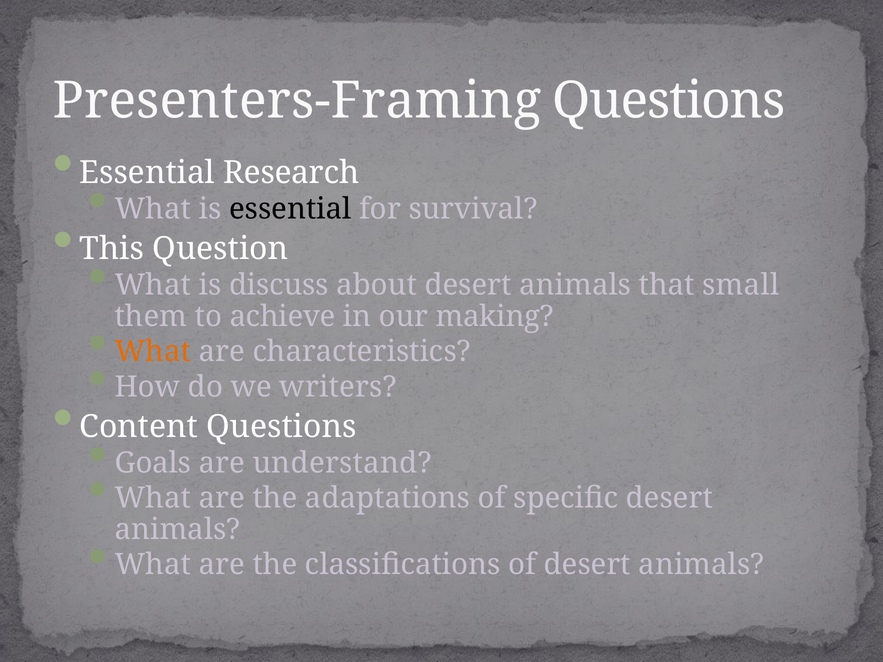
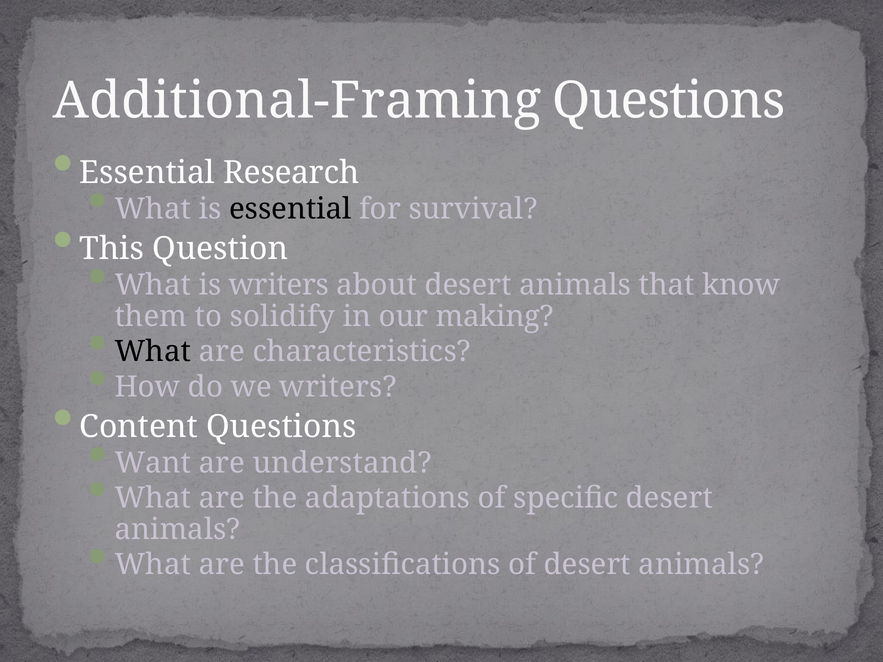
Presenters-Framing: Presenters-Framing -> Additional-Framing
is discuss: discuss -> writers
small: small -> know
achieve: achieve -> solidify
What at (153, 352) colour: orange -> black
Goals: Goals -> Want
